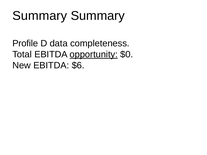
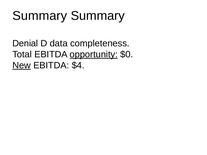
Profile: Profile -> Denial
New underline: none -> present
$6: $6 -> $4
